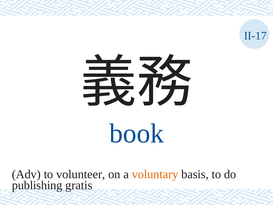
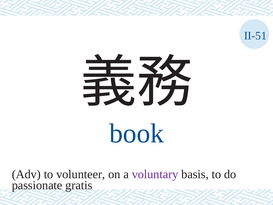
II-17: II-17 -> II-51
voluntary colour: orange -> purple
publishing: publishing -> passionate
